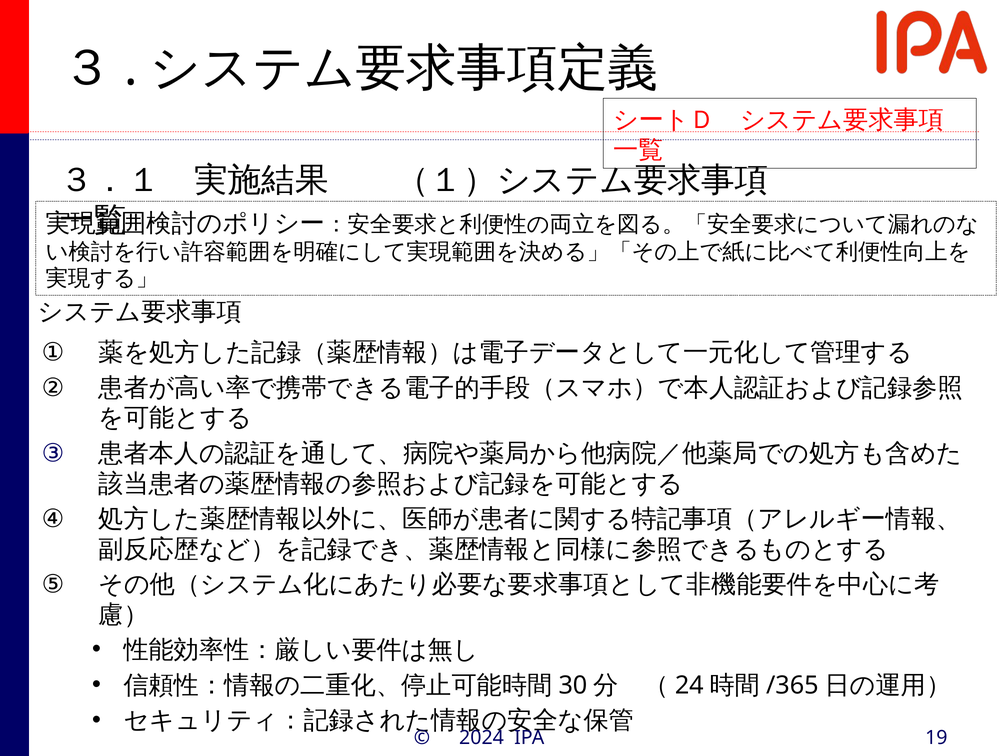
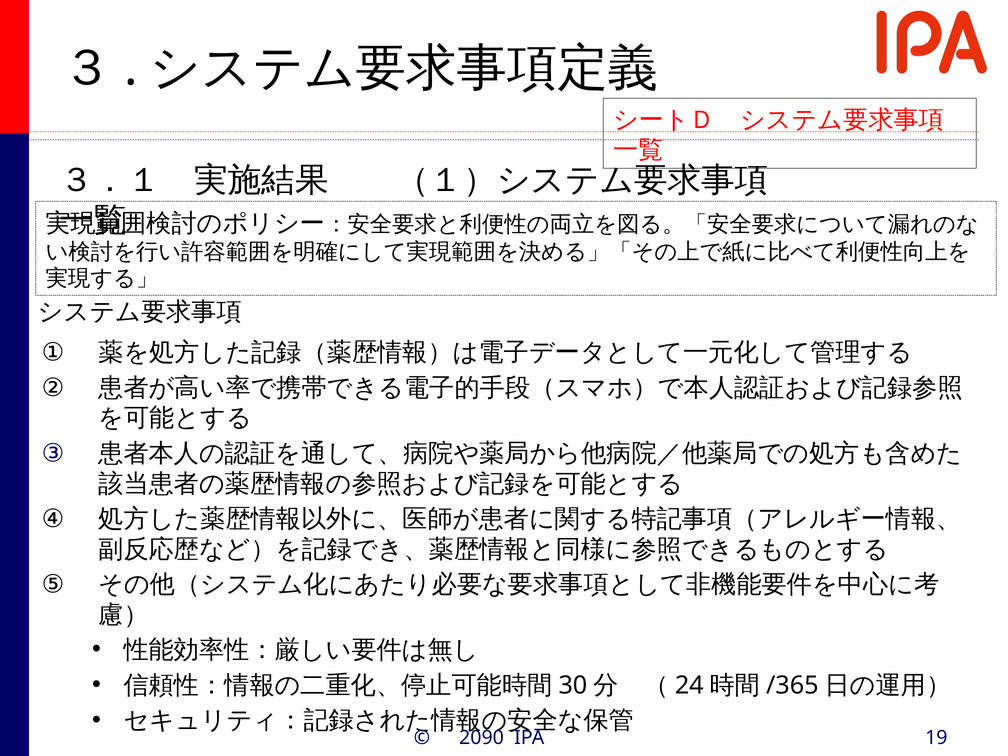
2024: 2024 -> 2090
